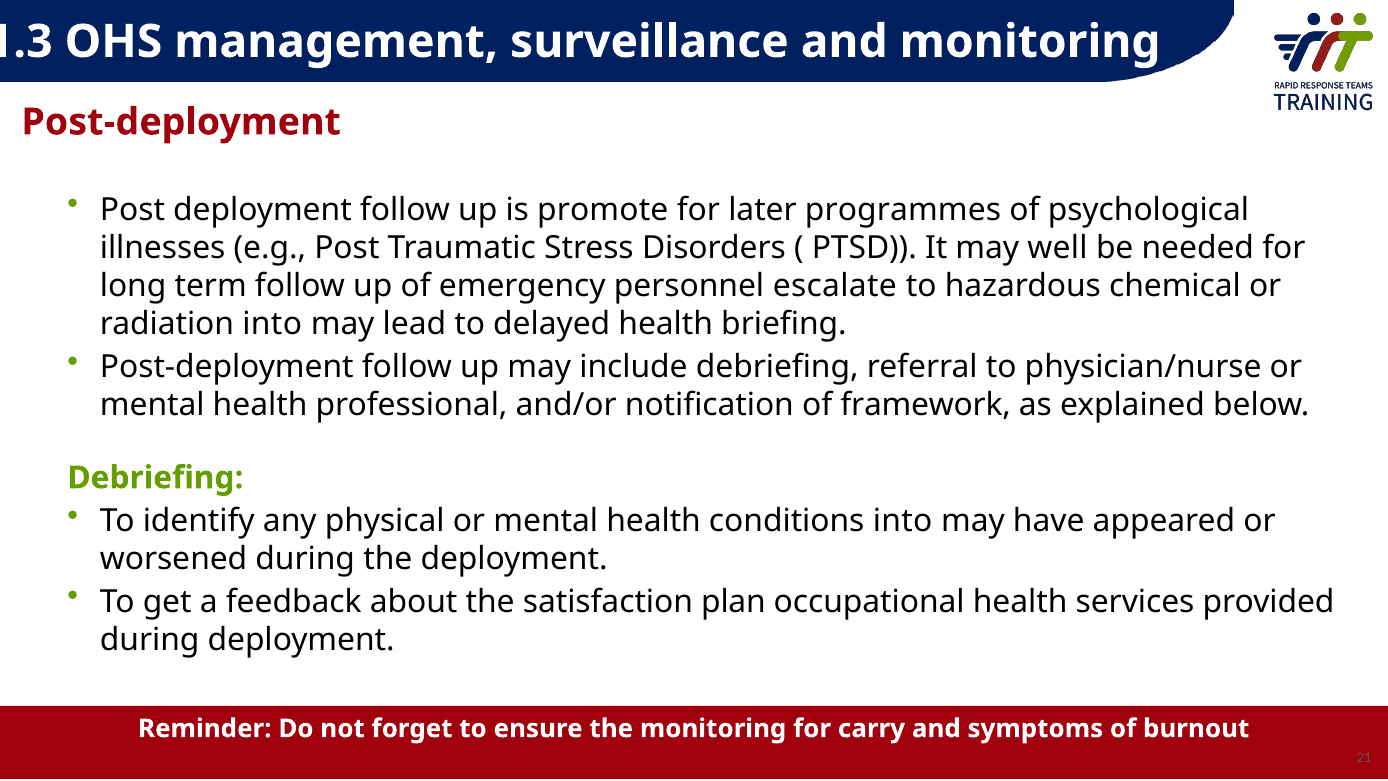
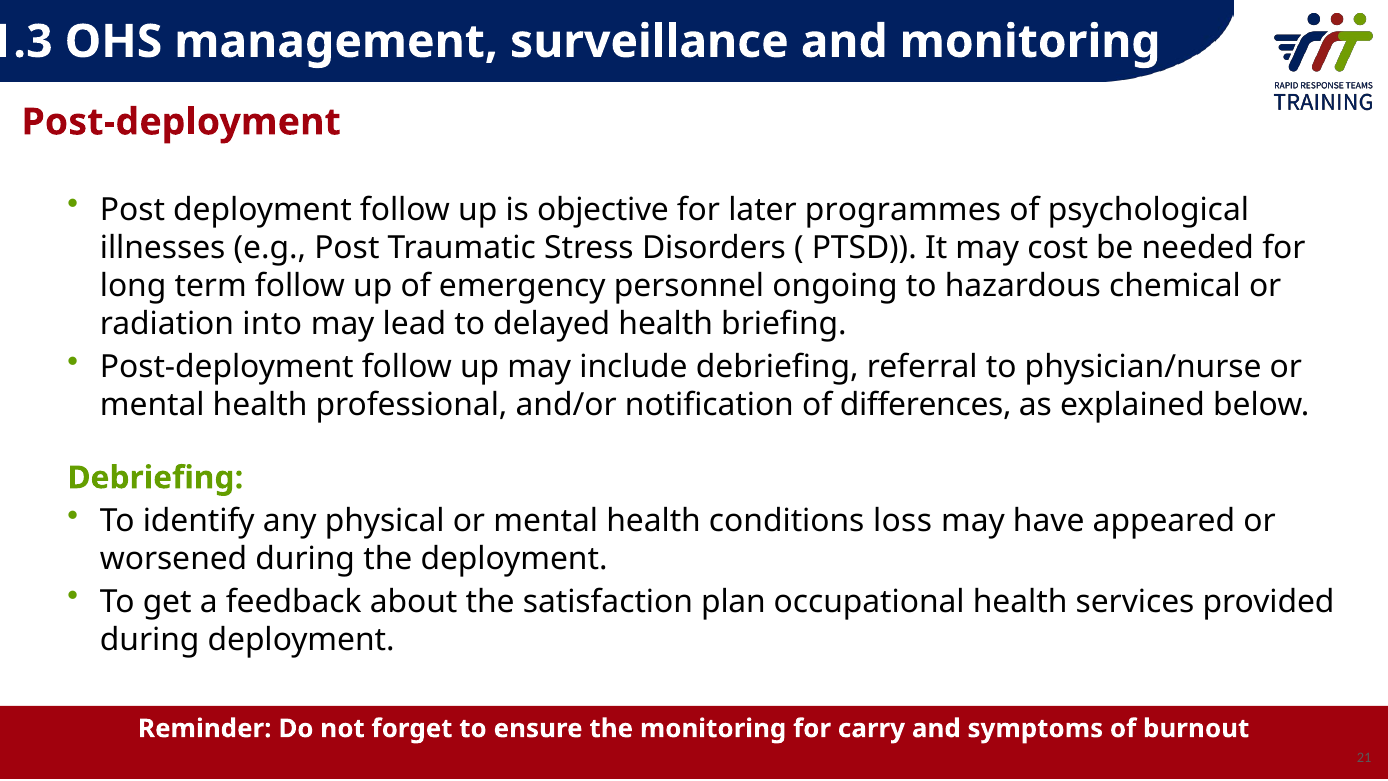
promote: promote -> objective
well: well -> cost
escalate: escalate -> ongoing
framework: framework -> differences
conditions into: into -> loss
